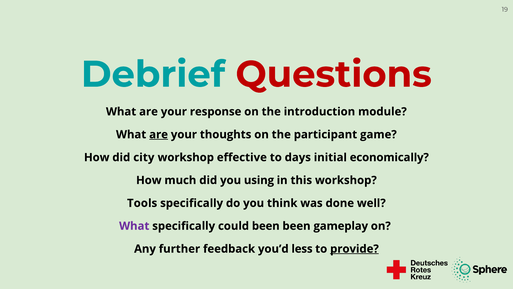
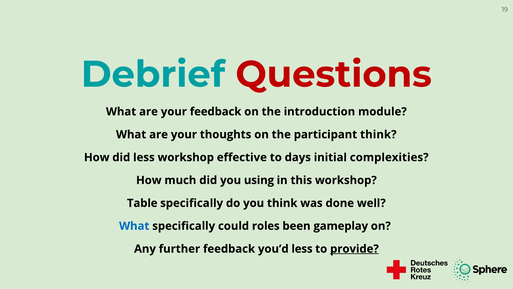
your response: response -> feedback
are at (159, 134) underline: present -> none
participant game: game -> think
did city: city -> less
economically: economically -> complexities
Tools: Tools -> Table
What at (134, 226) colour: purple -> blue
could been: been -> roles
